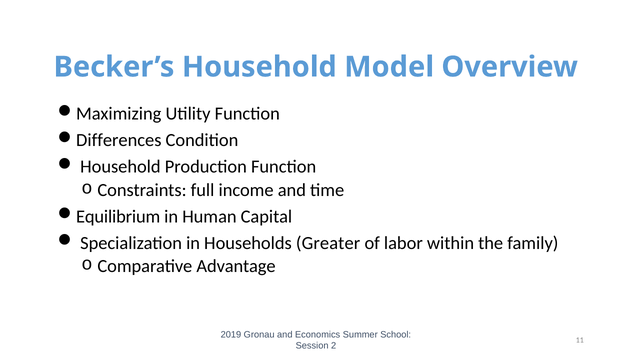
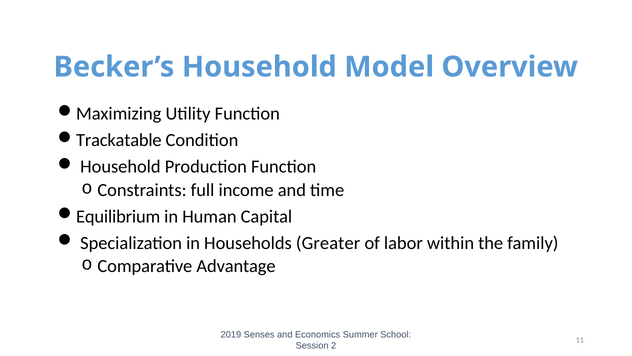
Differences: Differences -> Trackatable
Gronau: Gronau -> Senses
